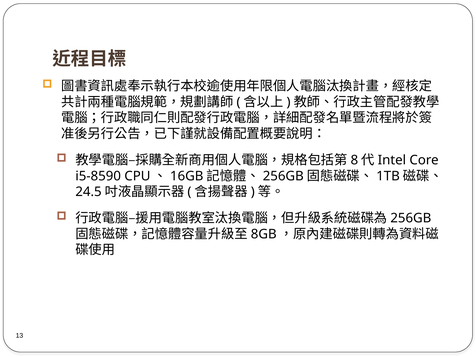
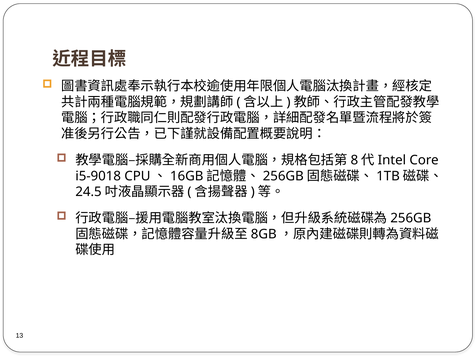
i5-8590: i5-8590 -> i5-9018
